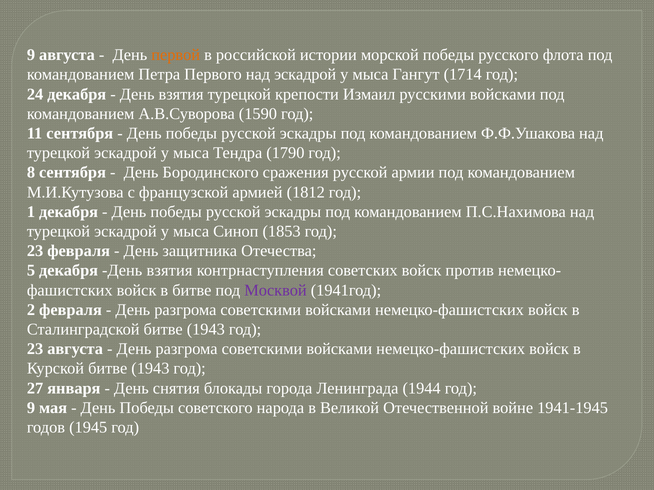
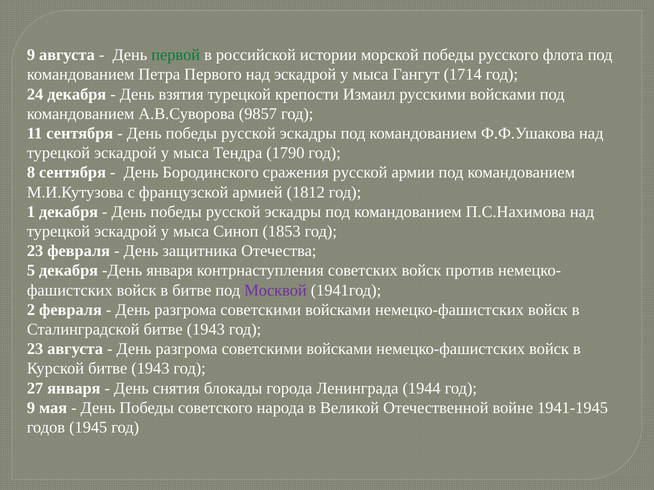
первой colour: orange -> green
1590: 1590 -> 9857
декабря День взятия: взятия -> января
